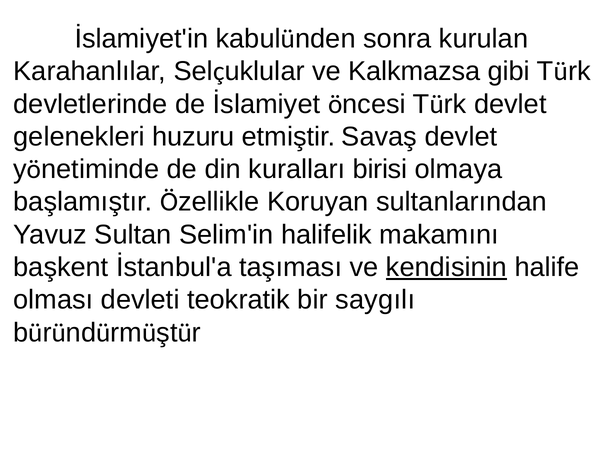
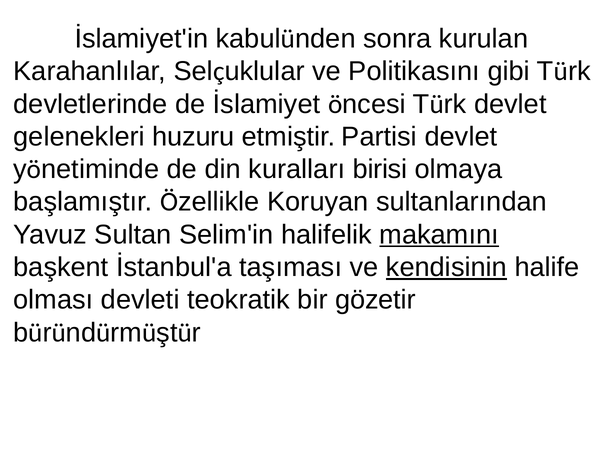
Kalkmazsa: Kalkmazsa -> Politikasını
Savaş: Savaş -> Partisi
makamını underline: none -> present
saygılı: saygılı -> gözetir
